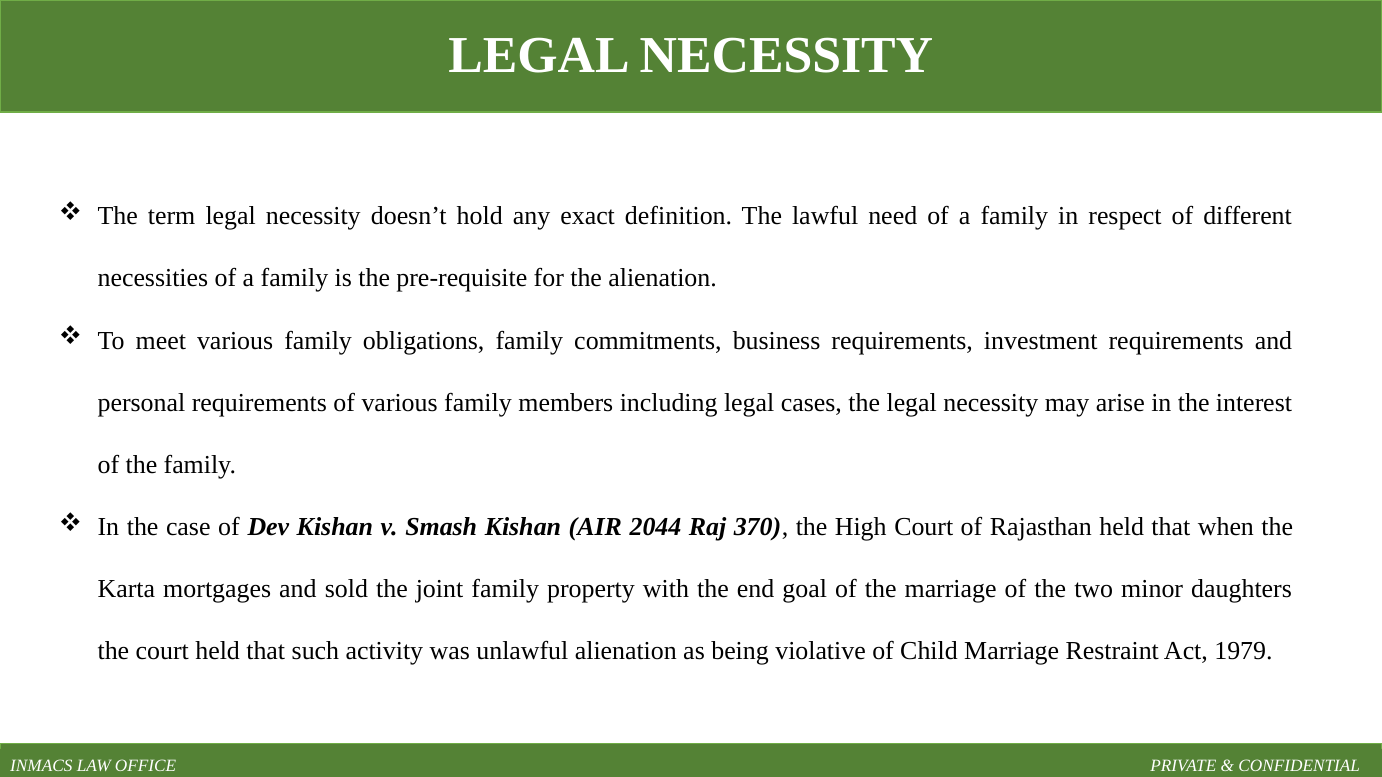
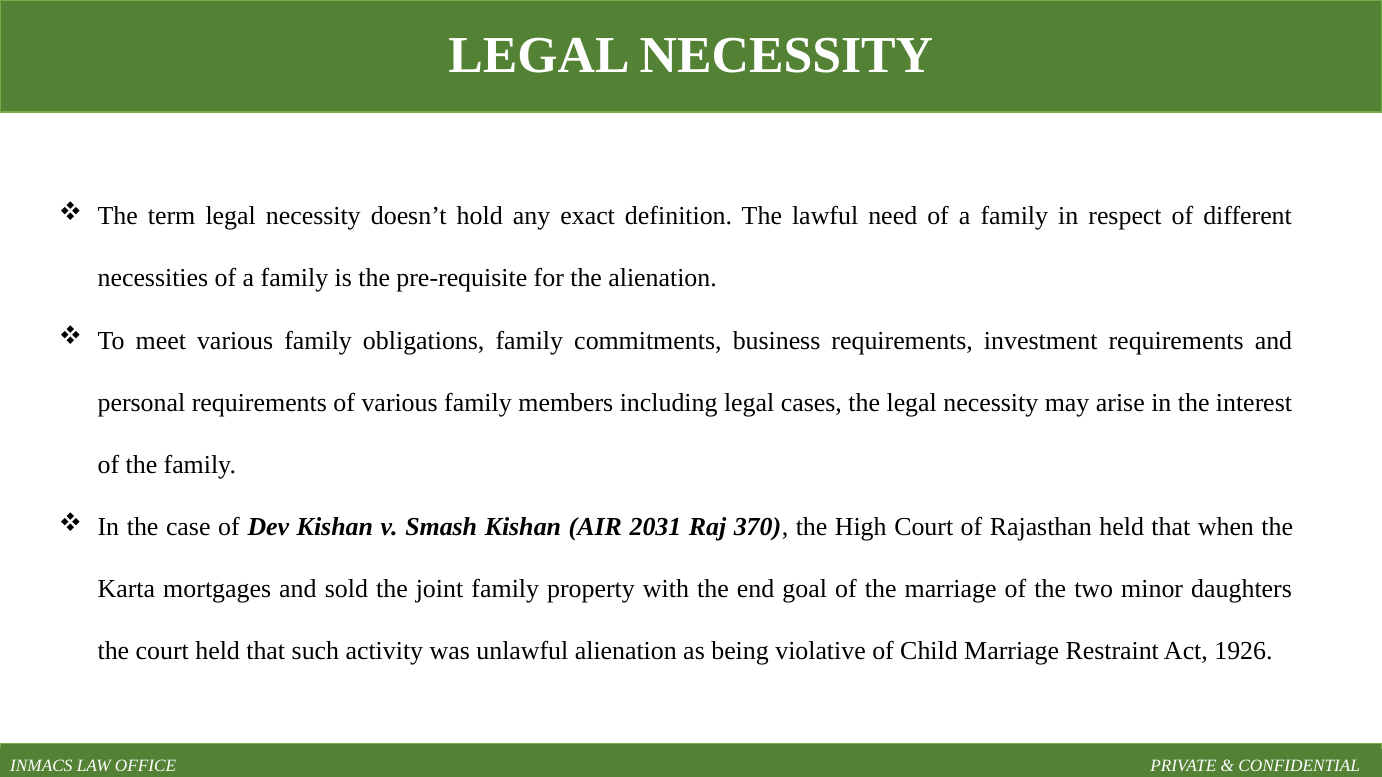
2044: 2044 -> 2031
1979: 1979 -> 1926
